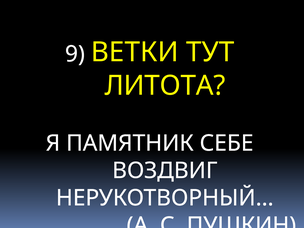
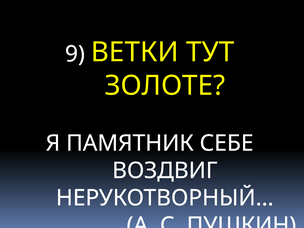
ЛИТОТА: ЛИТОТА -> ЗОЛОТЕ
